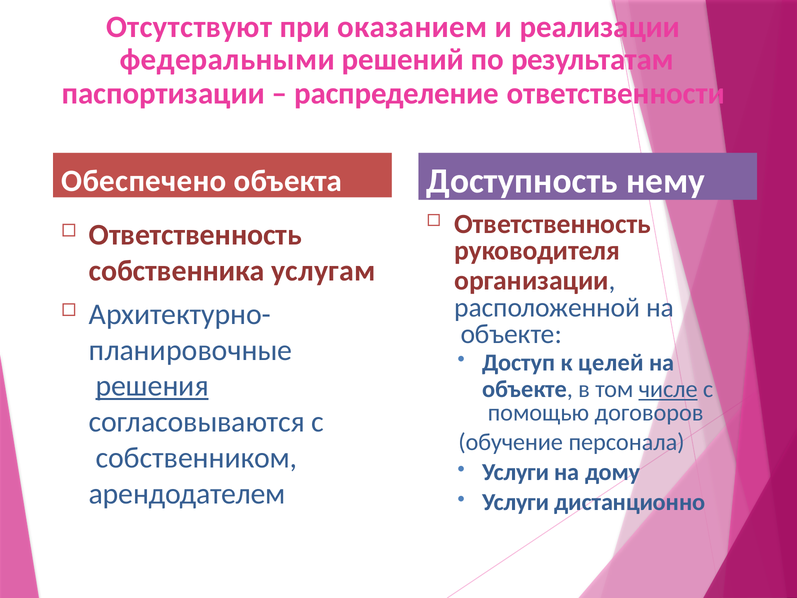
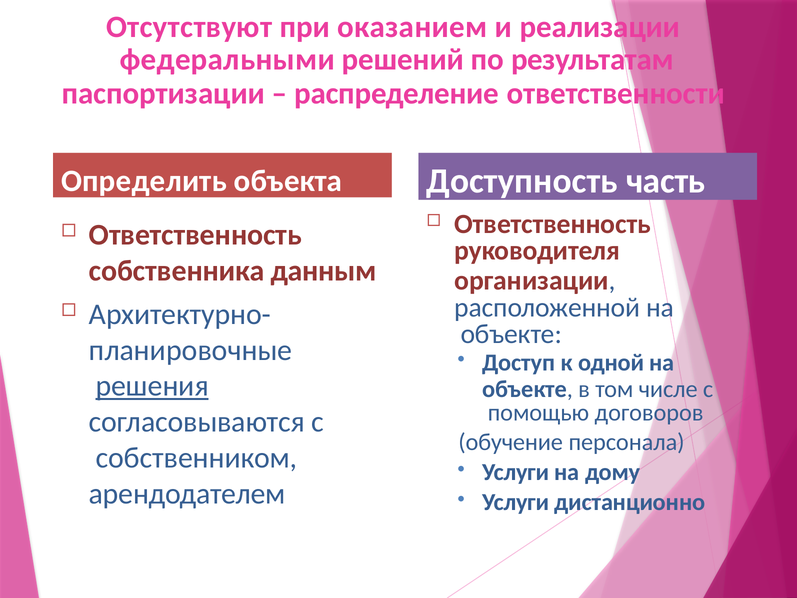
Обеспечено: Обеспечено -> Определить
нему: нему -> часть
услугам: услугам -> данным
целей: целей -> одной
числе underline: present -> none
